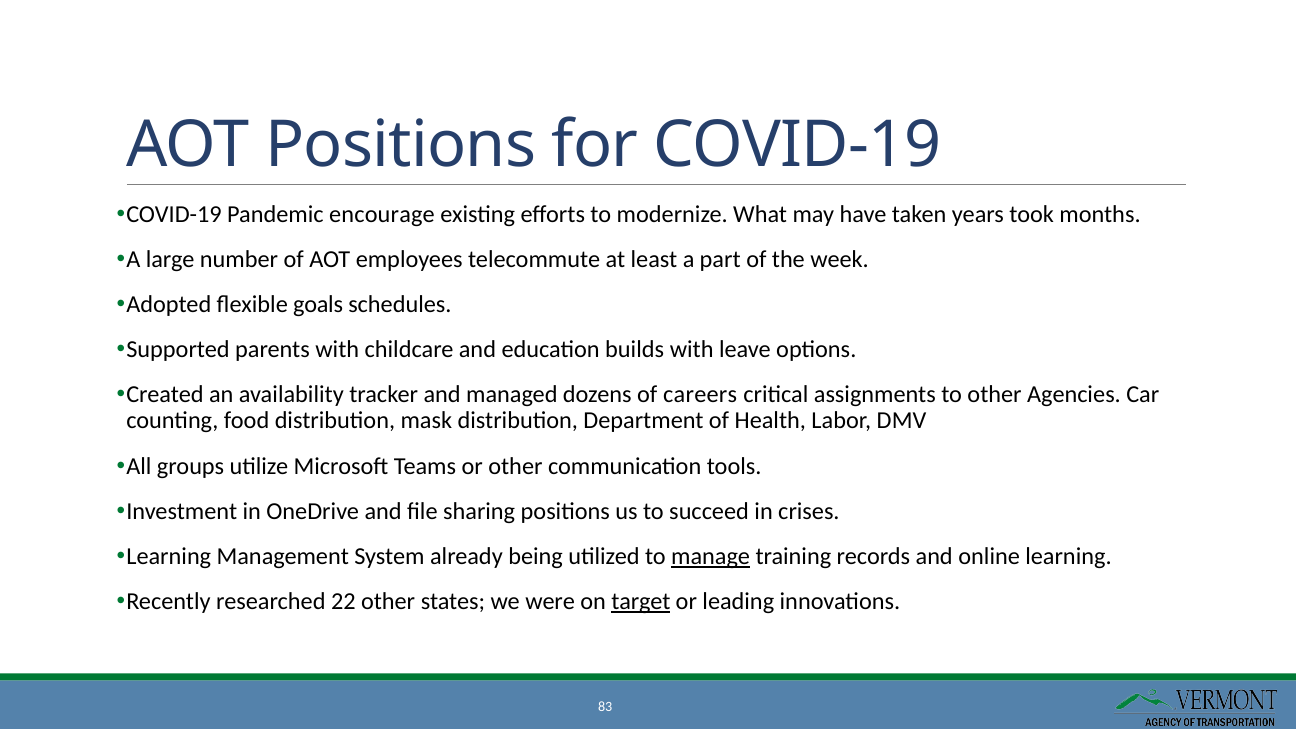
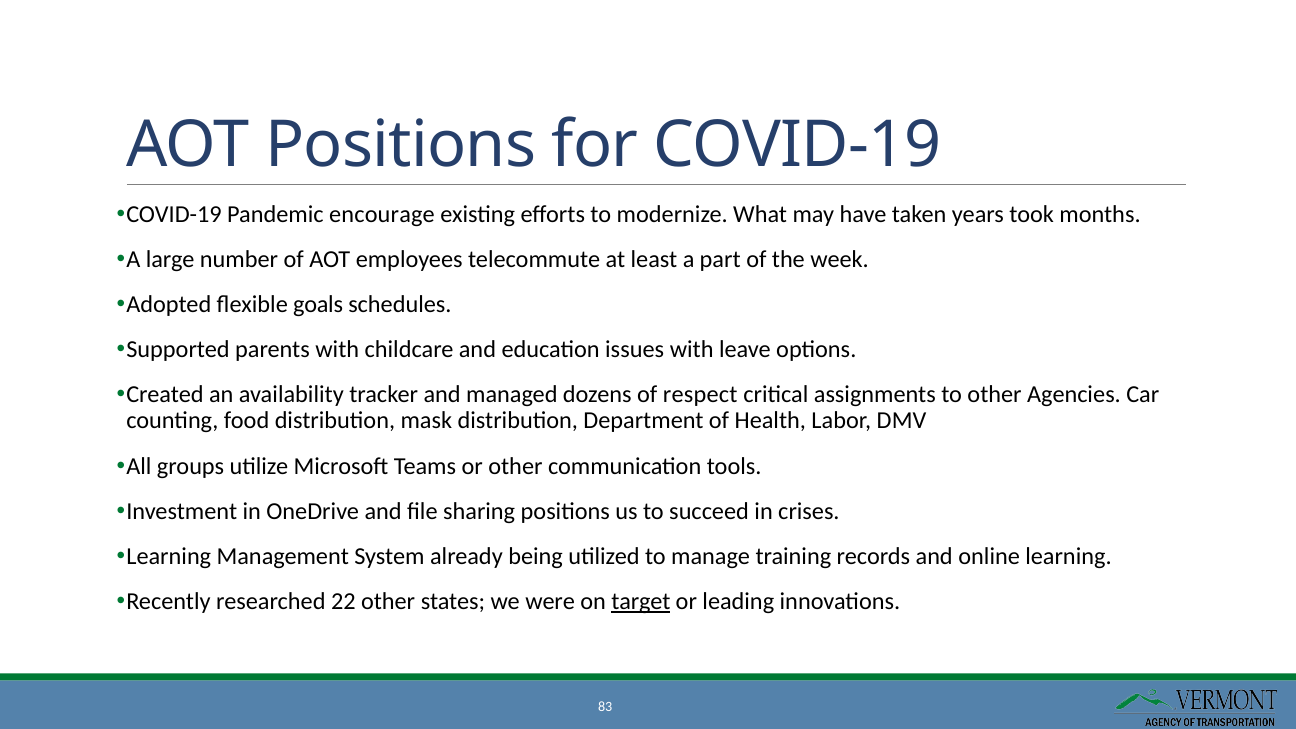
builds: builds -> issues
careers: careers -> respect
manage underline: present -> none
